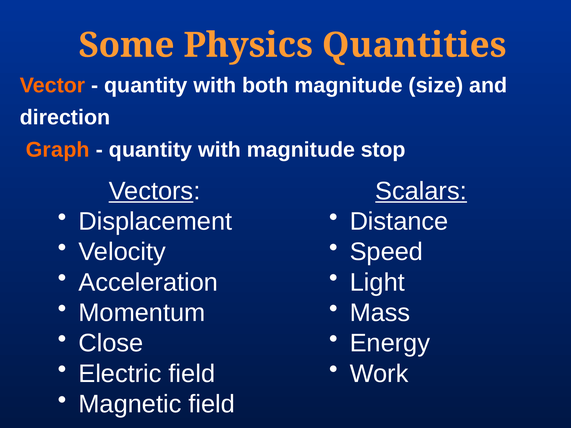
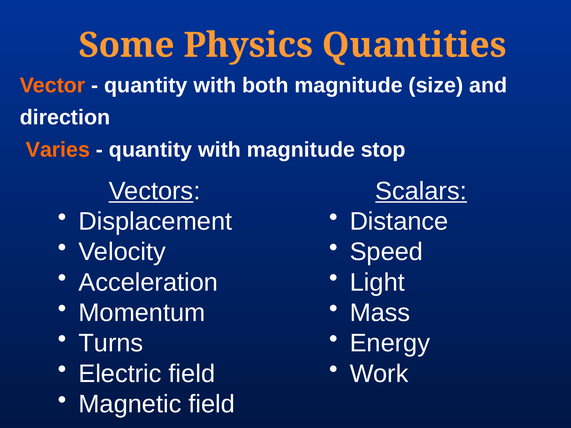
Graph: Graph -> Varies
Close: Close -> Turns
